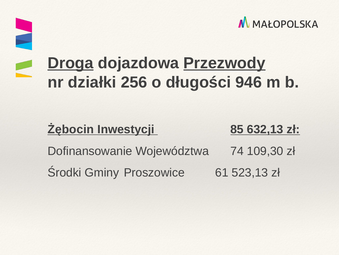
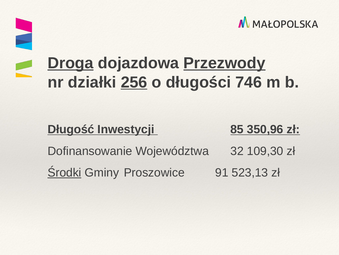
256 underline: none -> present
946: 946 -> 746
Żębocin: Żębocin -> Długość
632,13: 632,13 -> 350,96
74: 74 -> 32
Środki underline: none -> present
61: 61 -> 91
